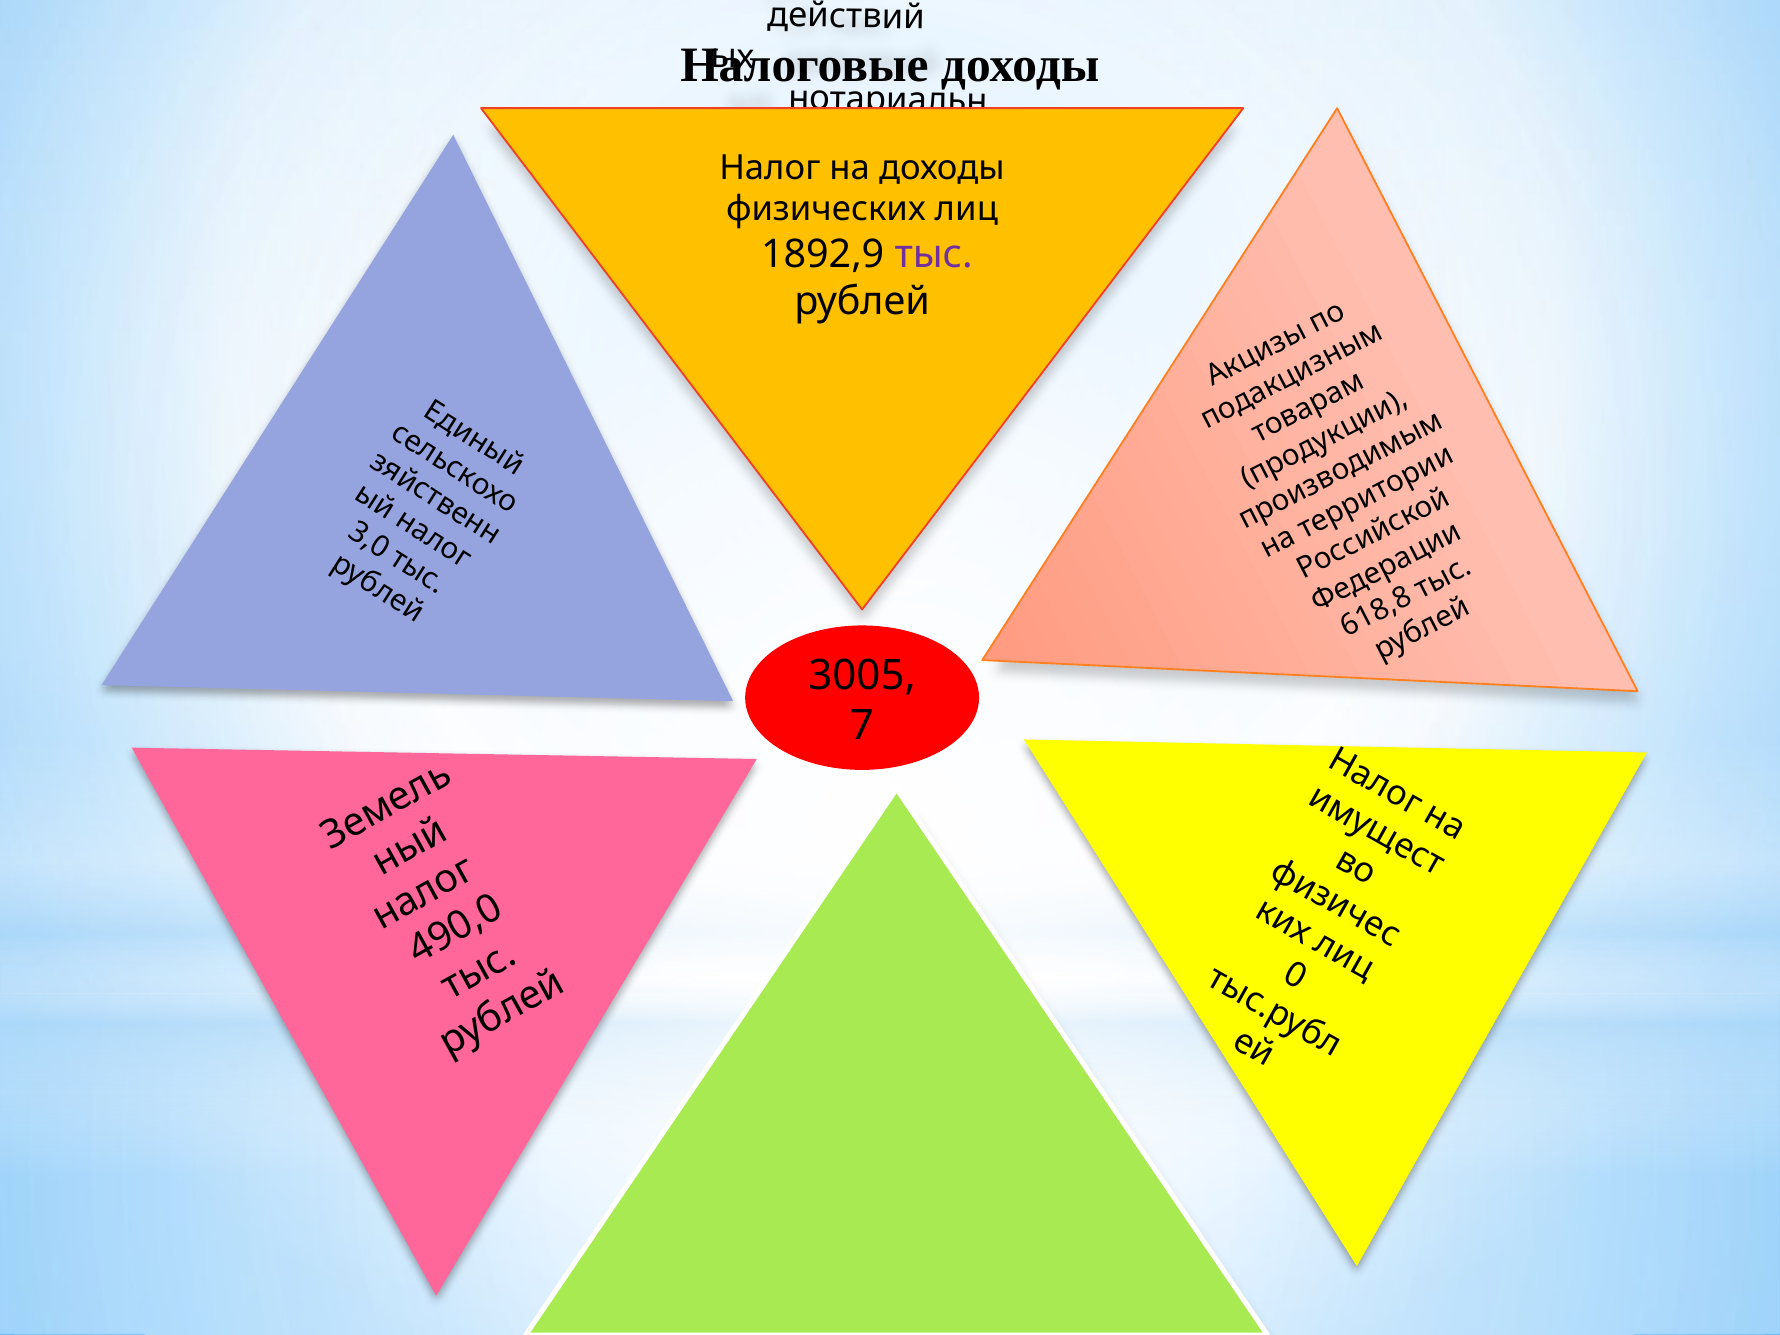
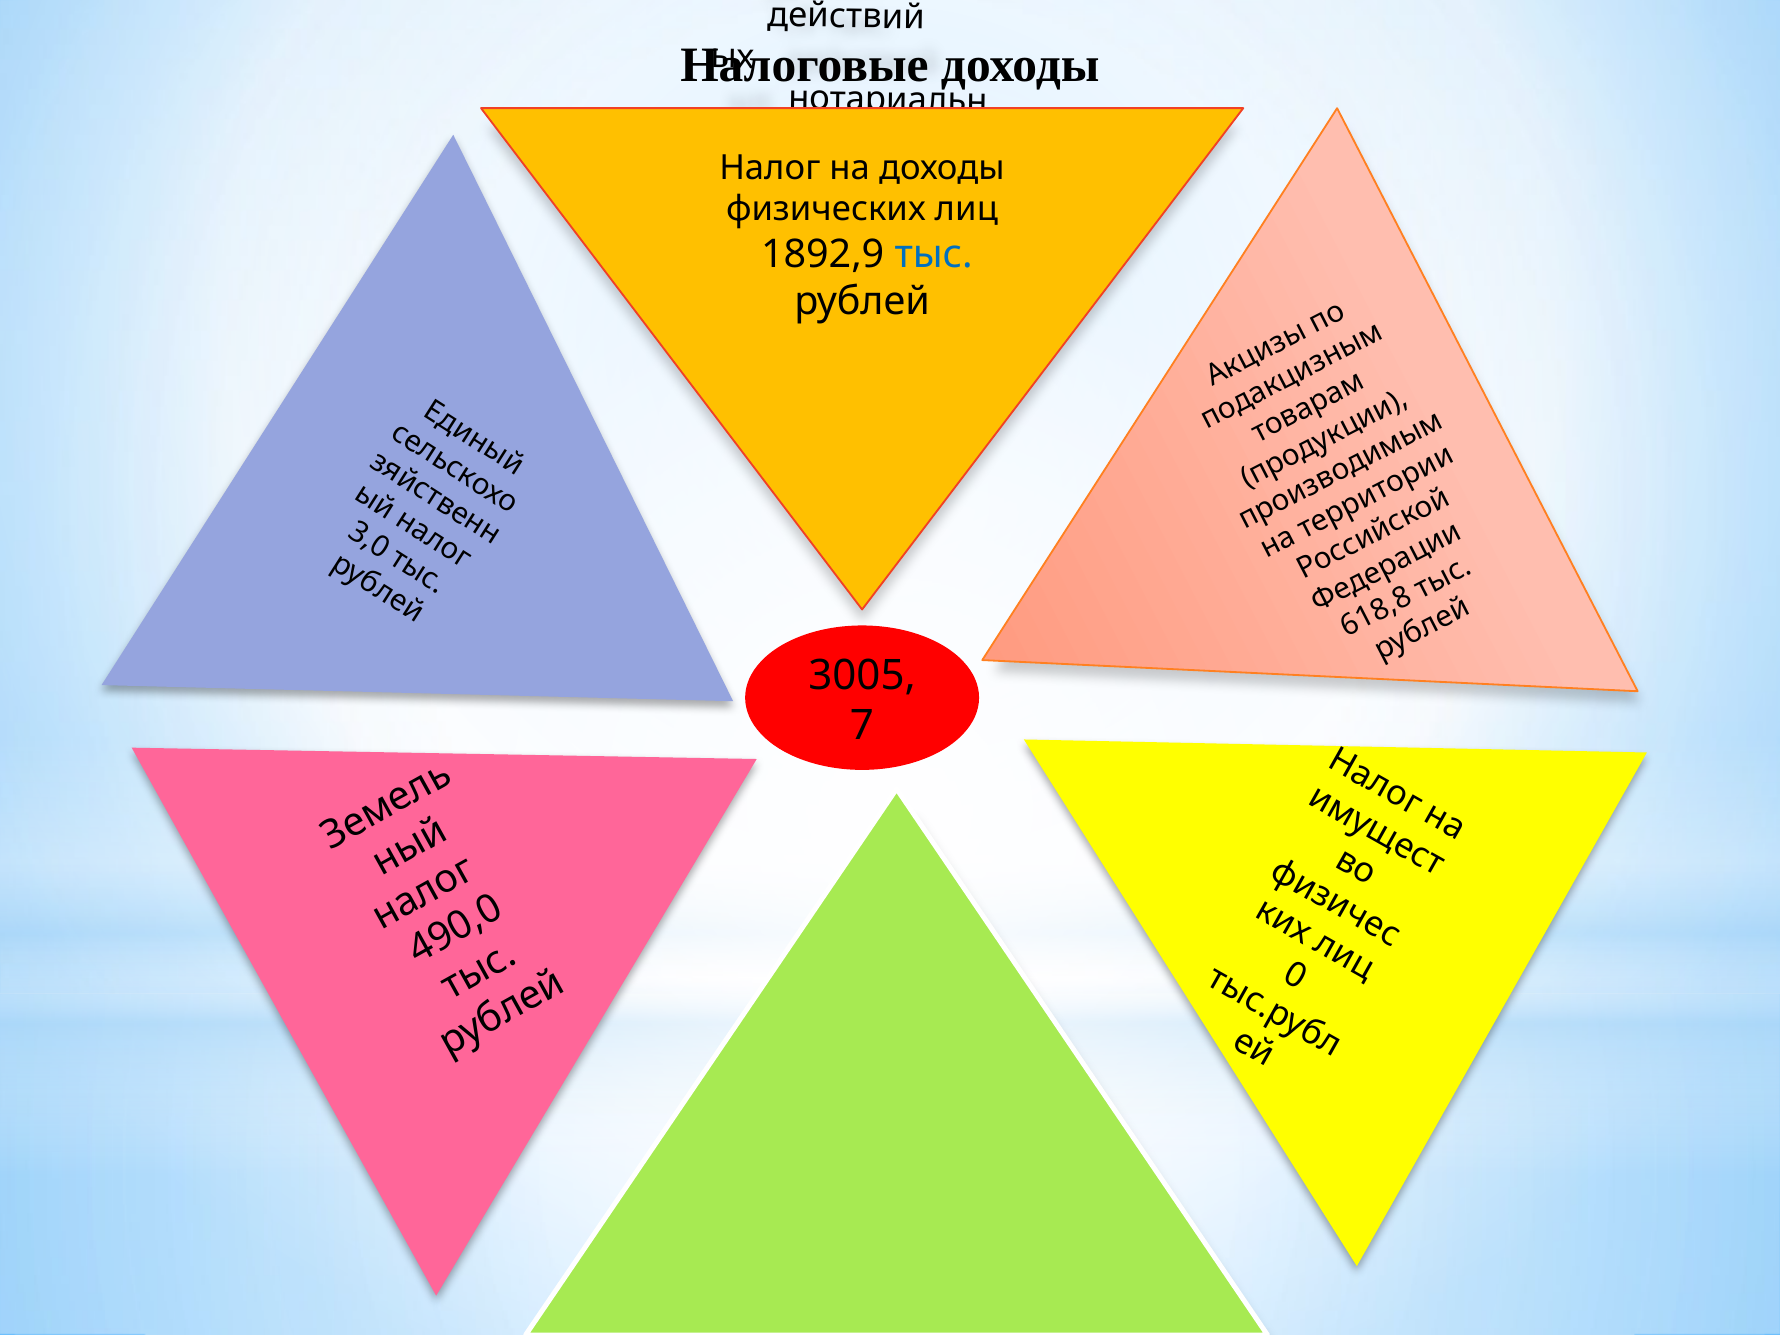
тыс at (934, 254) colour: purple -> blue
